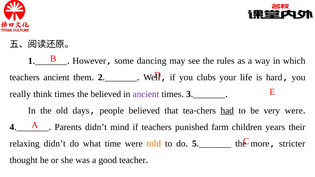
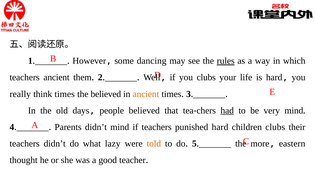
rules underline: none -> present
ancient at (146, 94) colour: purple -> orange
very were: were -> mind
punished farm: farm -> hard
children years: years -> clubs
relaxing at (25, 144): relaxing -> teachers
time: time -> lazy
stricter: stricter -> eastern
